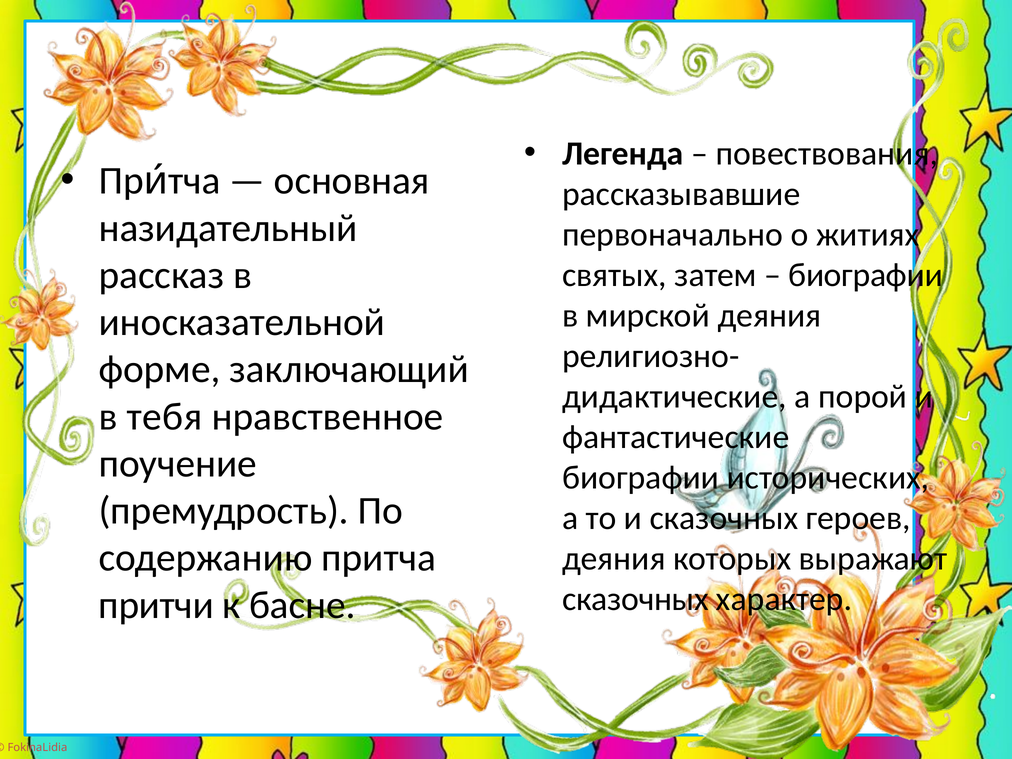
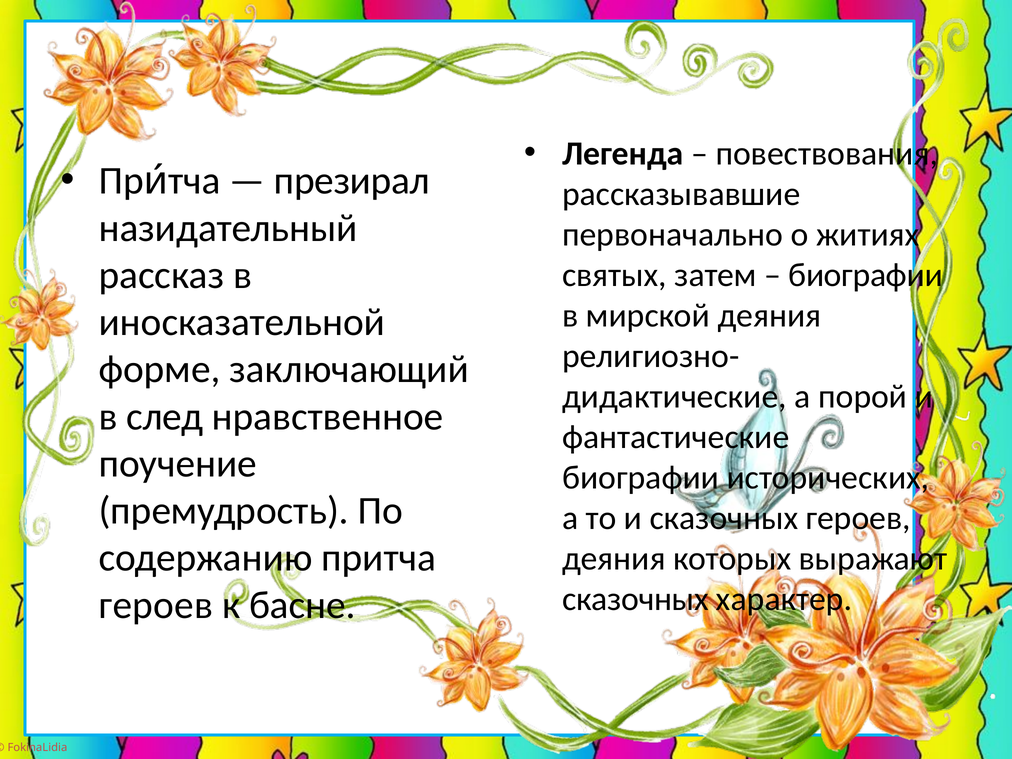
основная: основная -> презирал
тебя: тебя -> след
притчи at (156, 605): притчи -> героев
